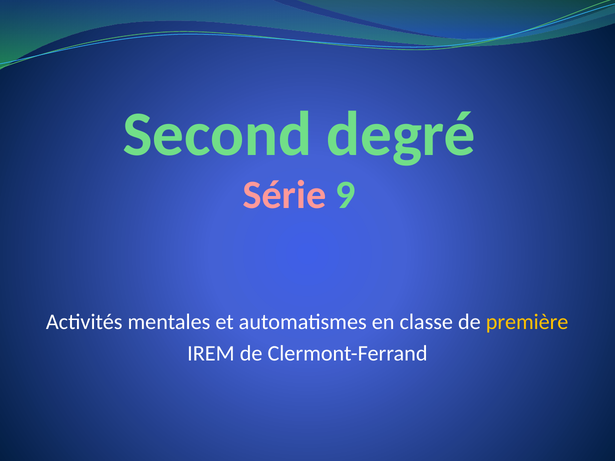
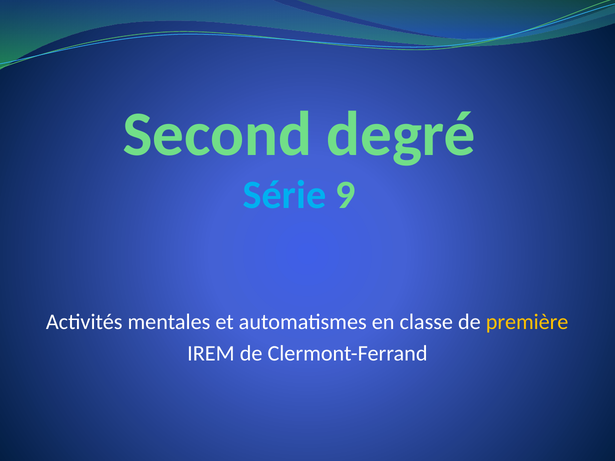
Série colour: pink -> light blue
